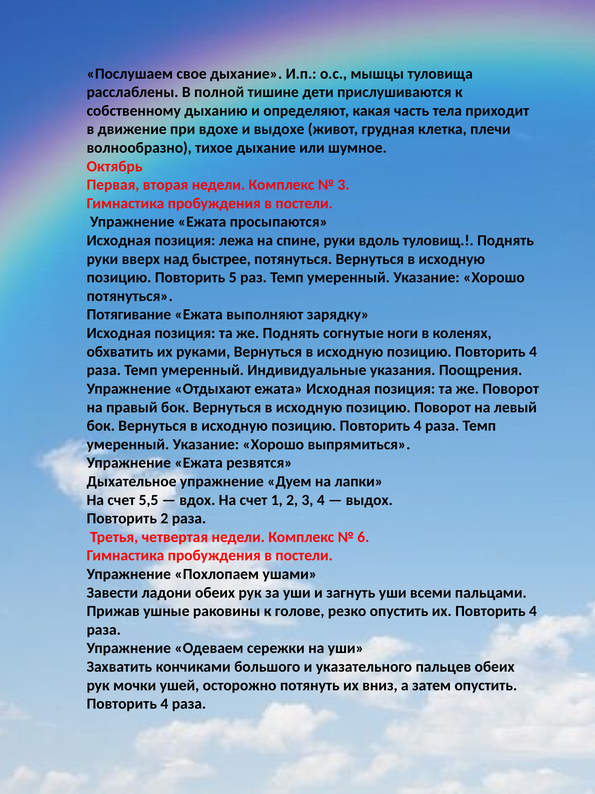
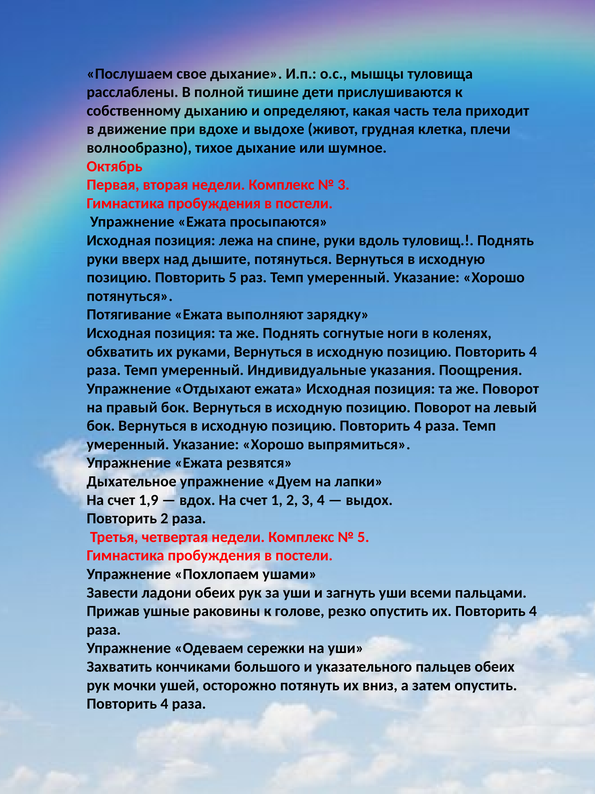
быстрее: быстрее -> дышите
5,5: 5,5 -> 1,9
6 at (363, 537): 6 -> 5
